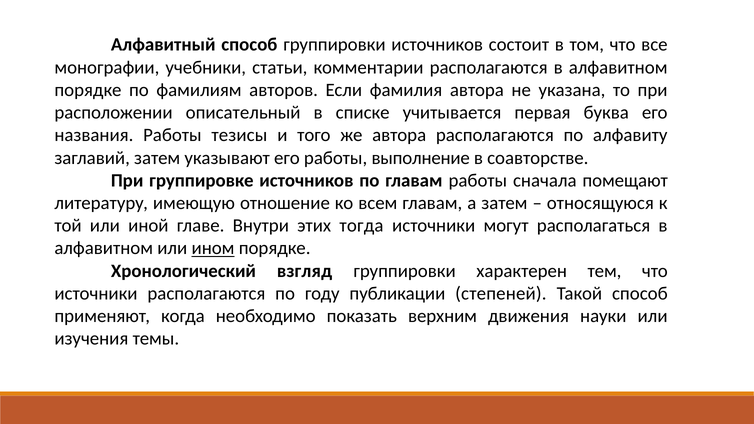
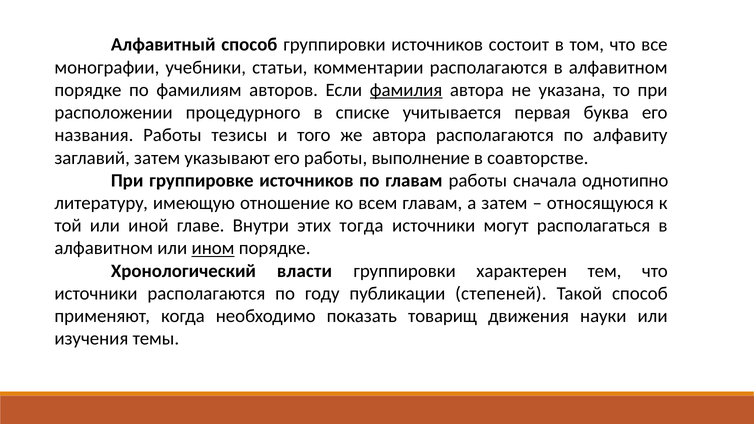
фамилия underline: none -> present
описательный: описательный -> процедурного
помещают: помещают -> однотипно
взгляд: взгляд -> власти
верхним: верхним -> товарищ
